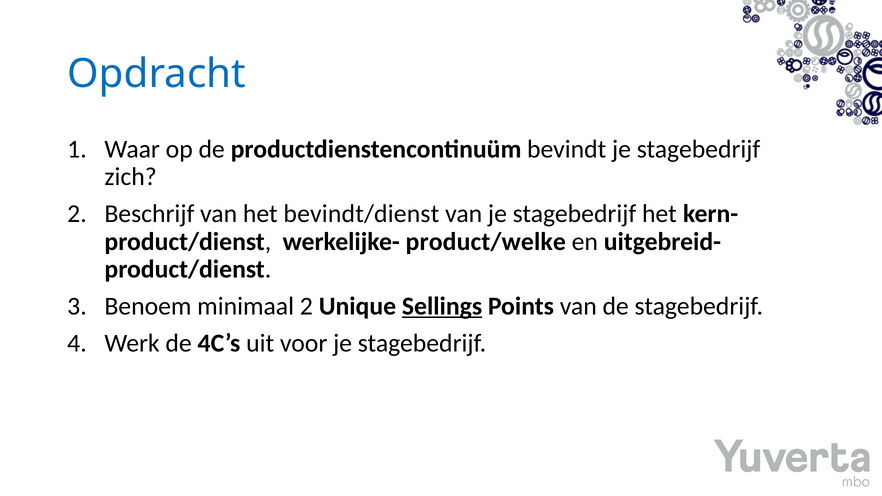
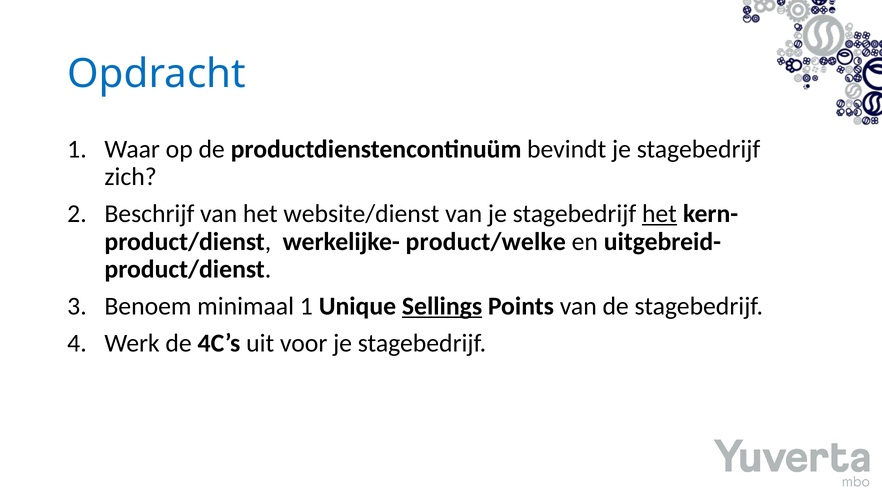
bevindt/dienst: bevindt/dienst -> website/dienst
het at (659, 214) underline: none -> present
minimaal 2: 2 -> 1
